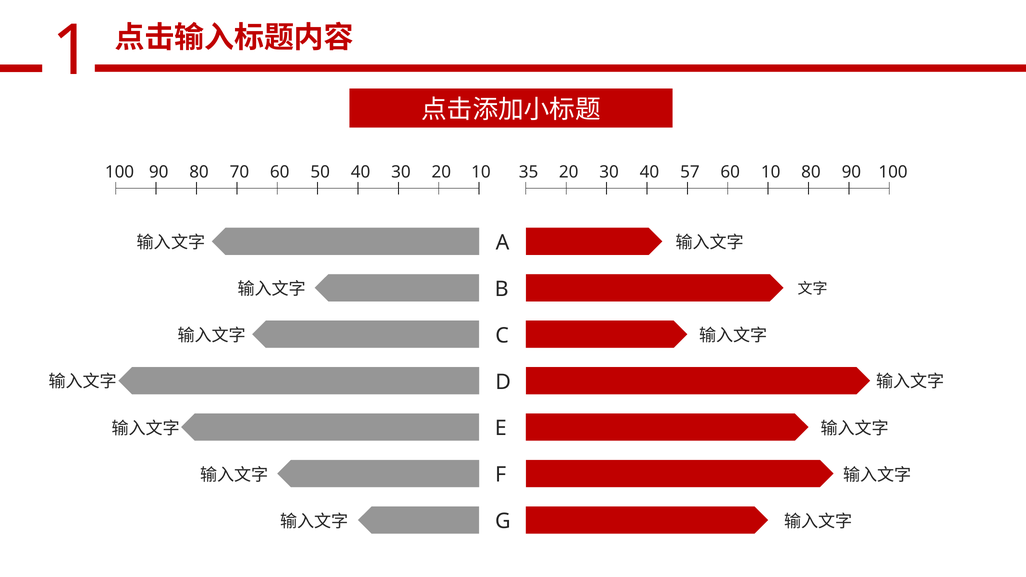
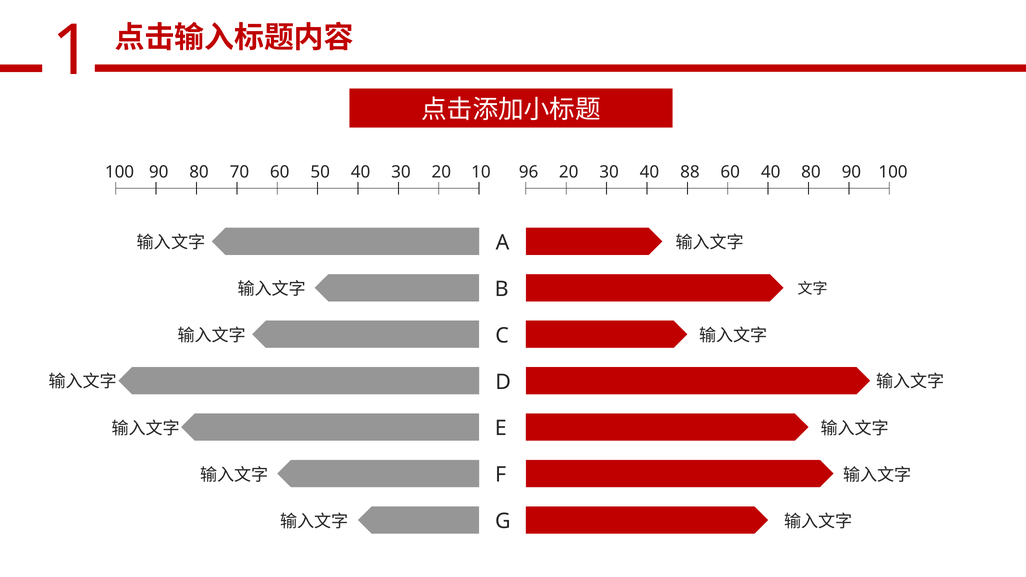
35: 35 -> 96
57: 57 -> 88
60 10: 10 -> 40
